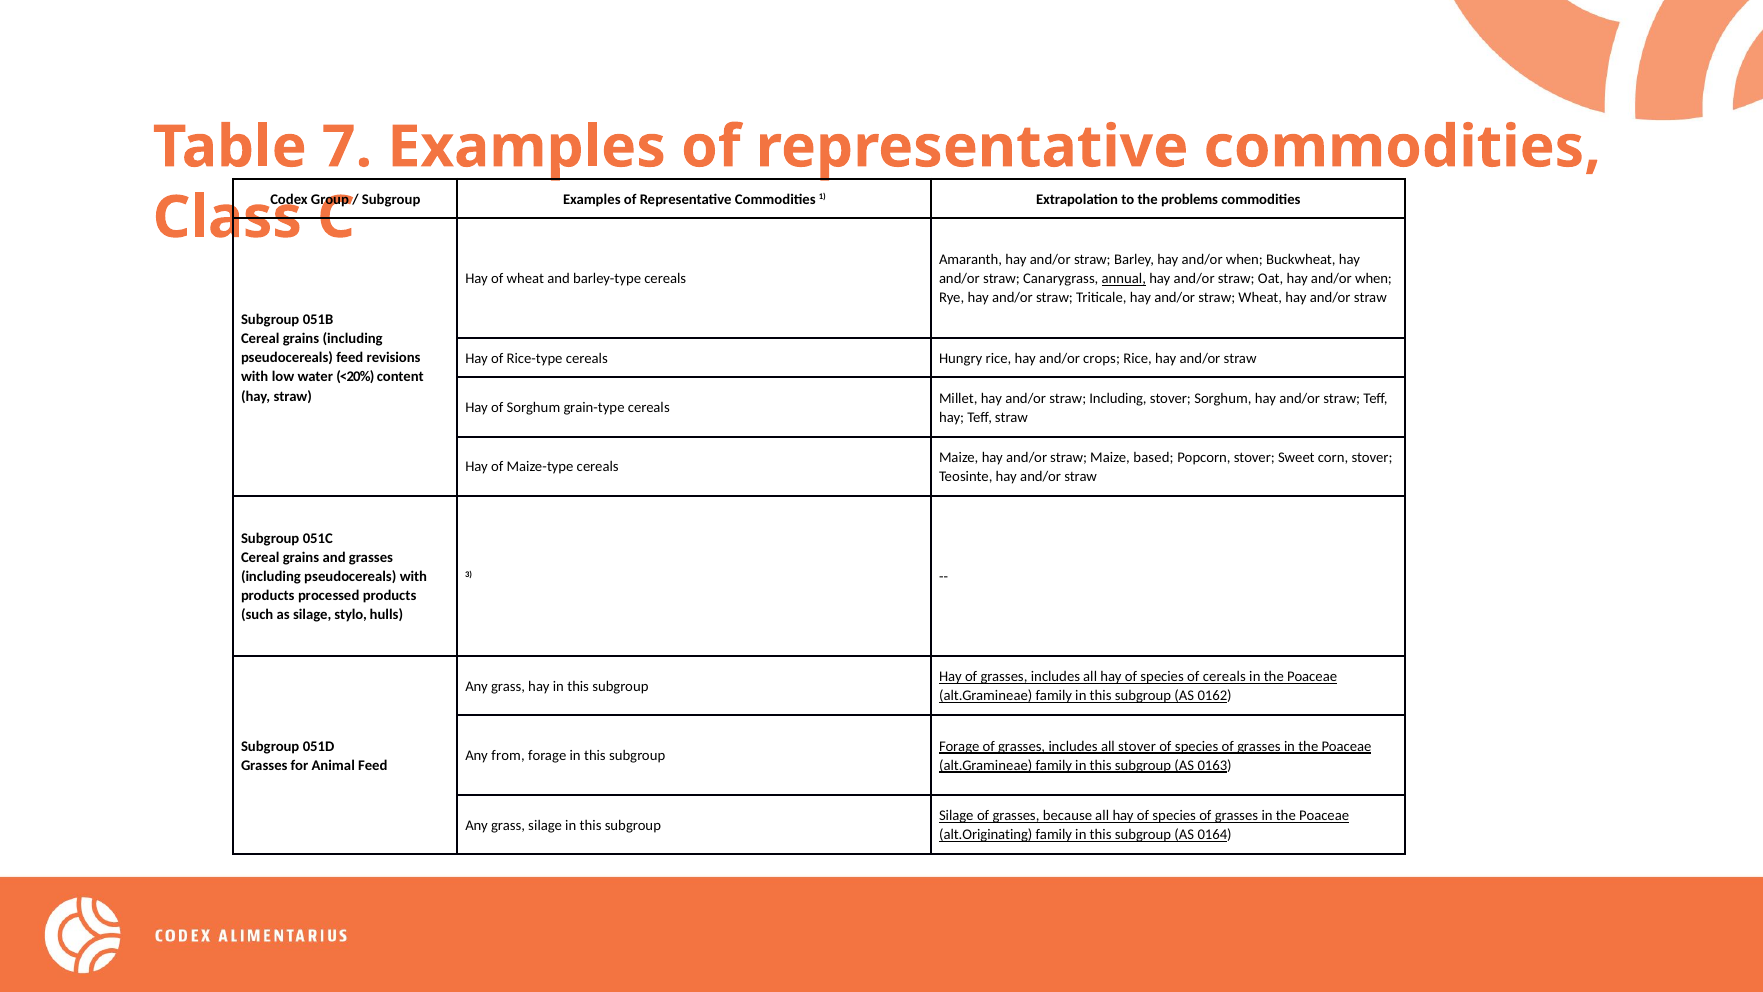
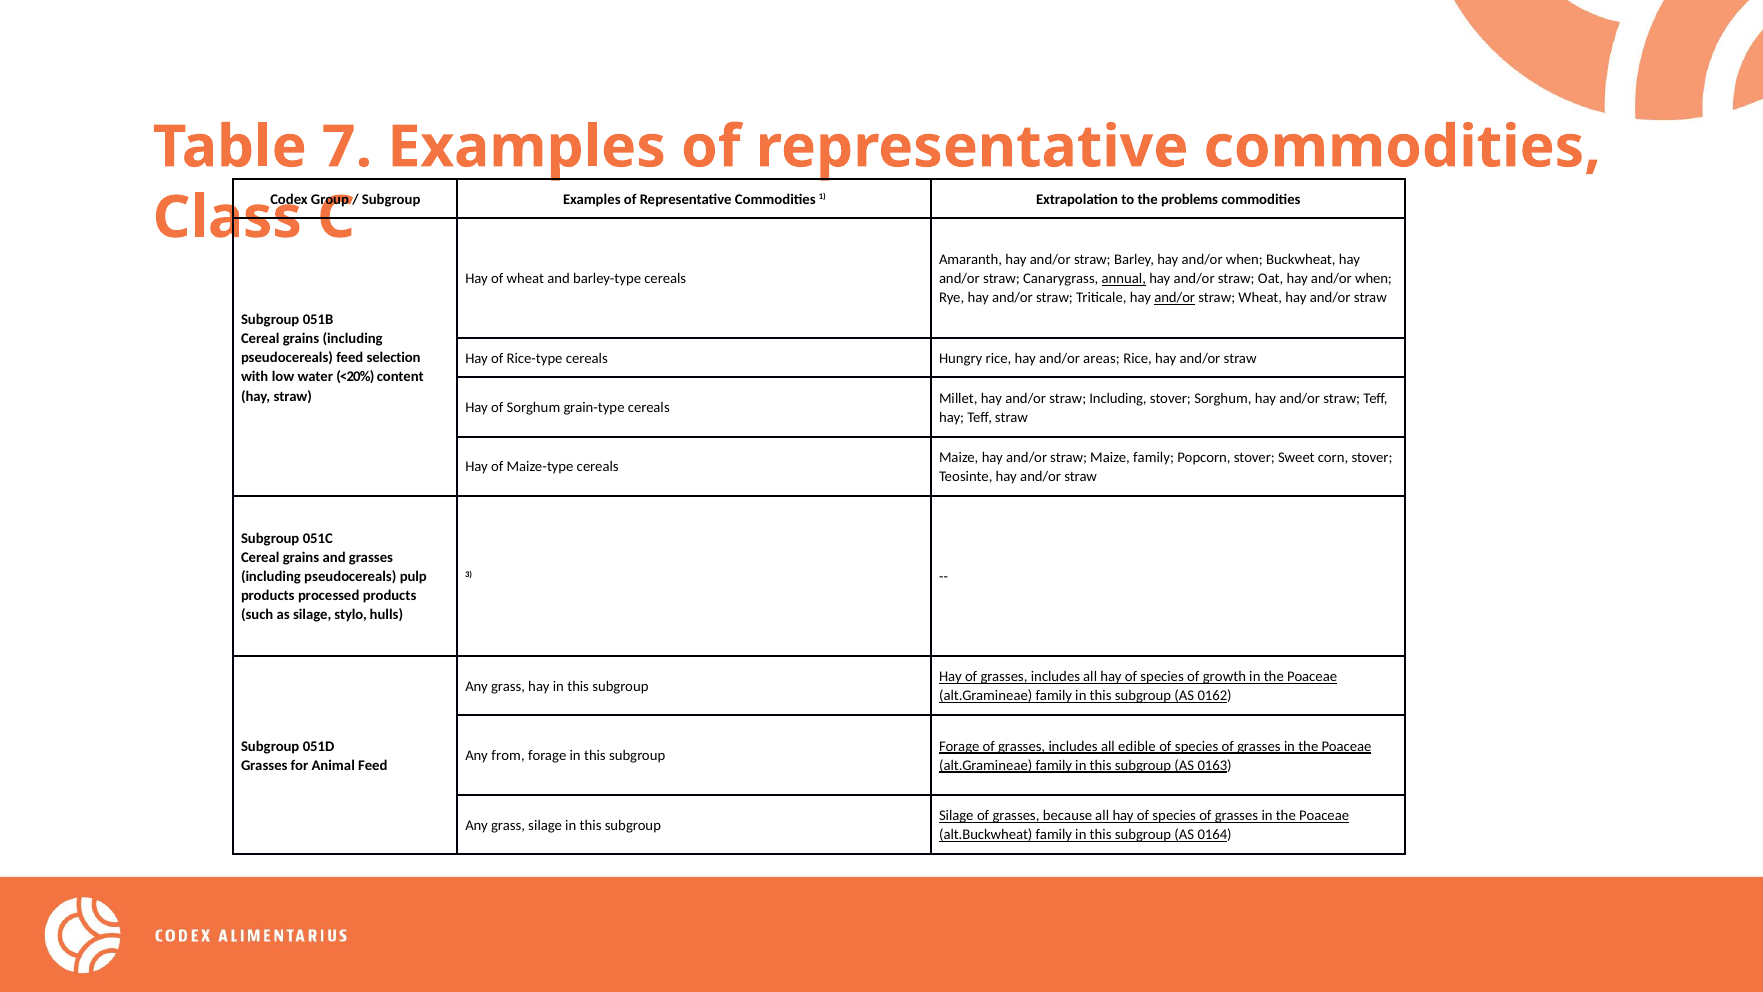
and/or at (1175, 298) underline: none -> present
revisions: revisions -> selection
crops: crops -> areas
Maize based: based -> family
pseudocereals with: with -> pulp
of cereals: cereals -> growth
all stover: stover -> edible
alt.Originating: alt.Originating -> alt.Buckwheat
